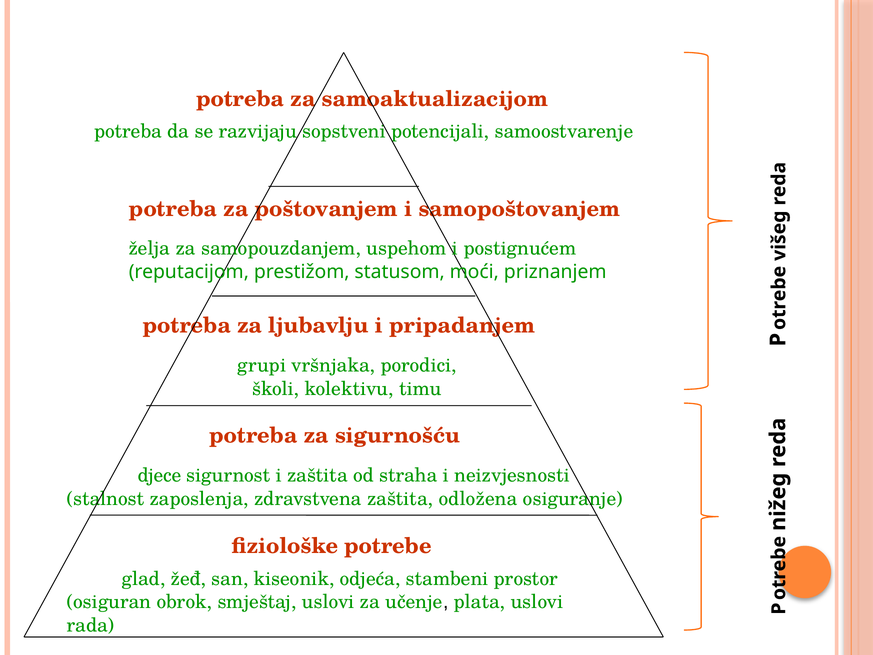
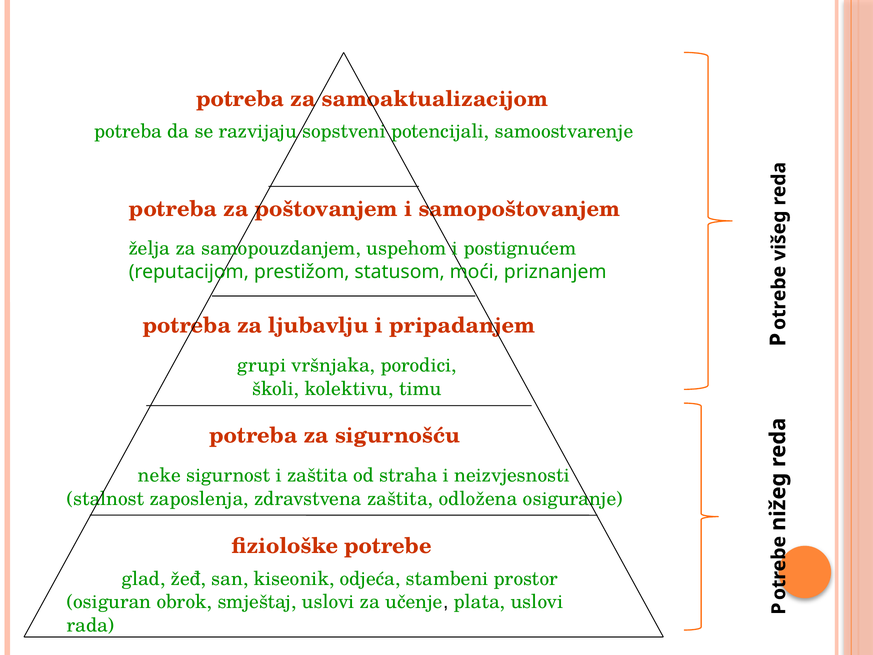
djece: djece -> neke
